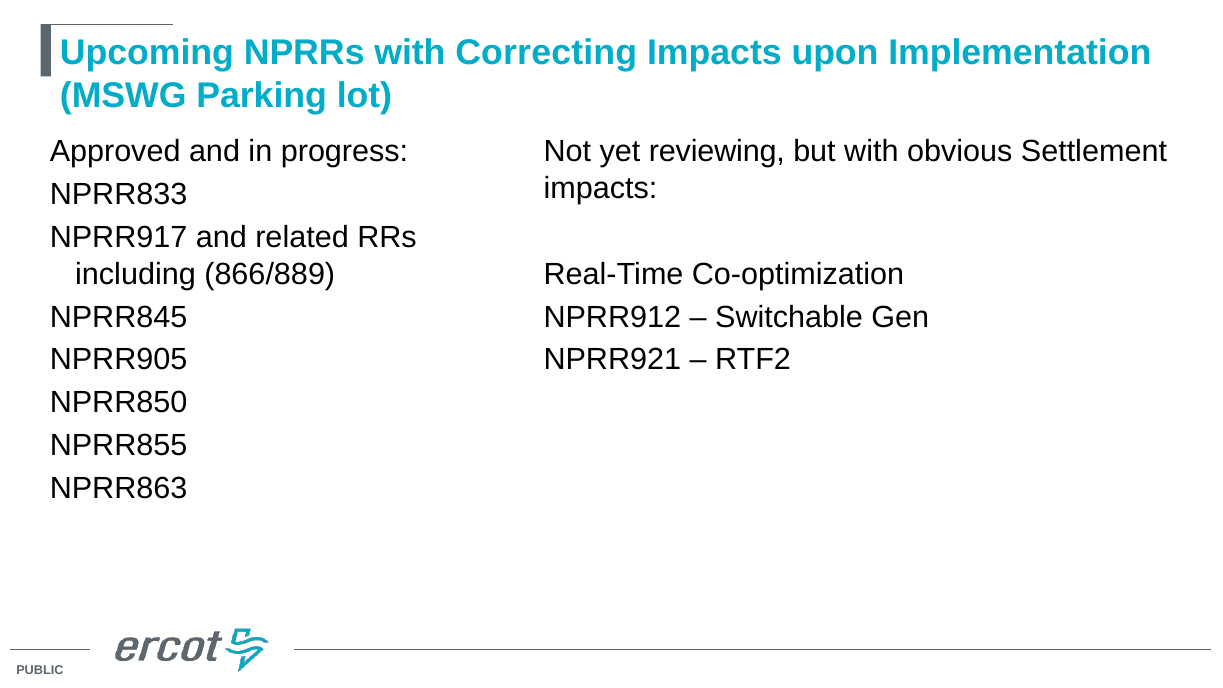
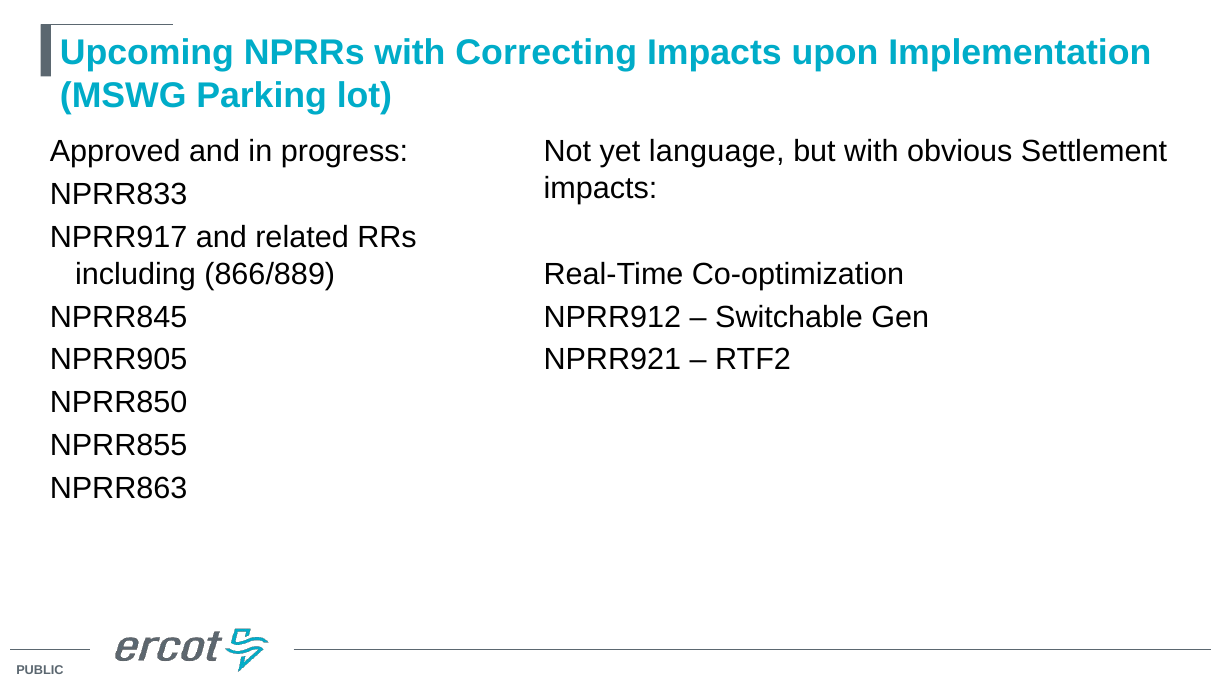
reviewing: reviewing -> language
